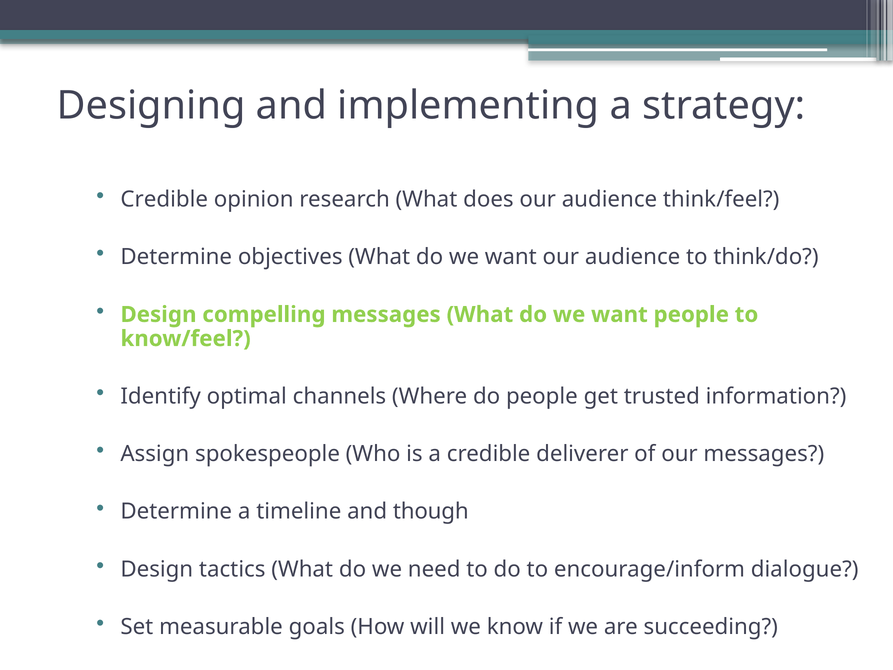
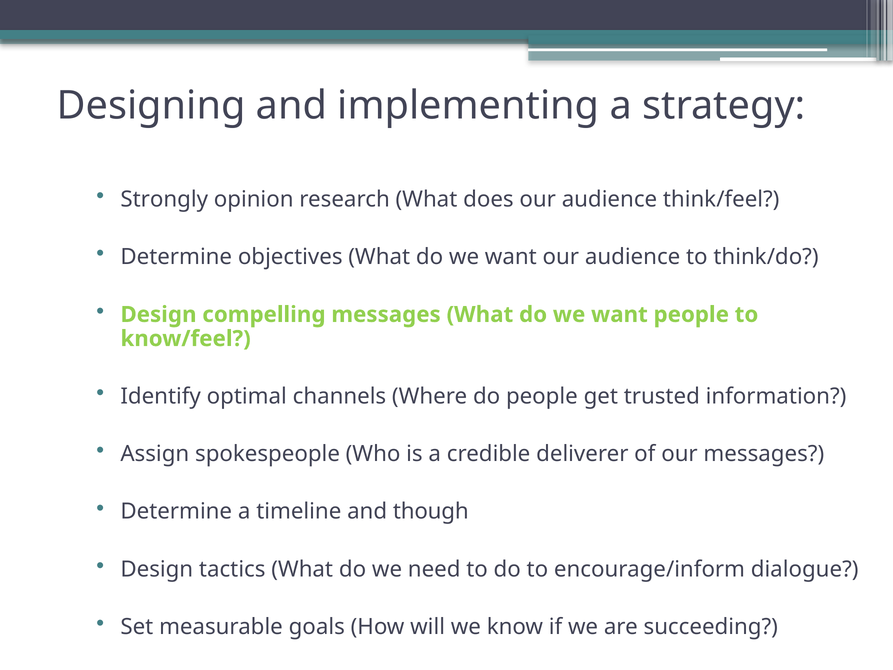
Credible at (164, 199): Credible -> Strongly
